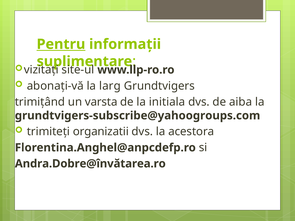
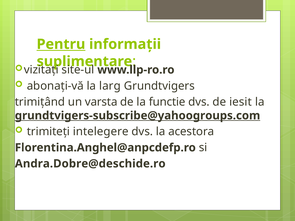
initiala: initiala -> functie
aiba: aiba -> iesit
grundtvigers-subscribe@yahoogroups.com underline: none -> present
organizatii: organizatii -> intelegere
Andra.Dobre@învătarea.ro: Andra.Dobre@învătarea.ro -> Andra.Dobre@deschide.ro
